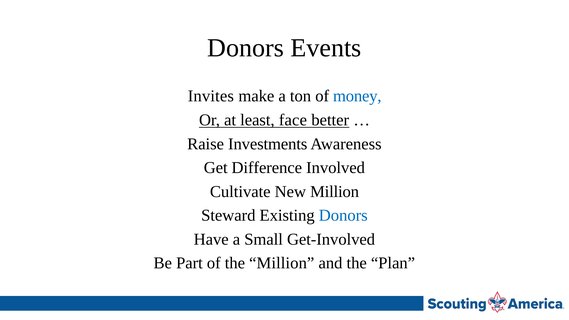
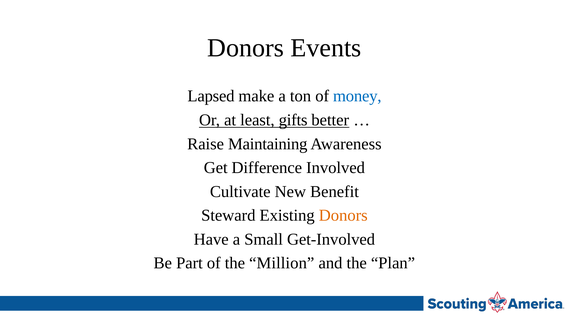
Invites: Invites -> Lapsed
face: face -> gifts
Investments: Investments -> Maintaining
New Million: Million -> Benefit
Donors at (343, 215) colour: blue -> orange
